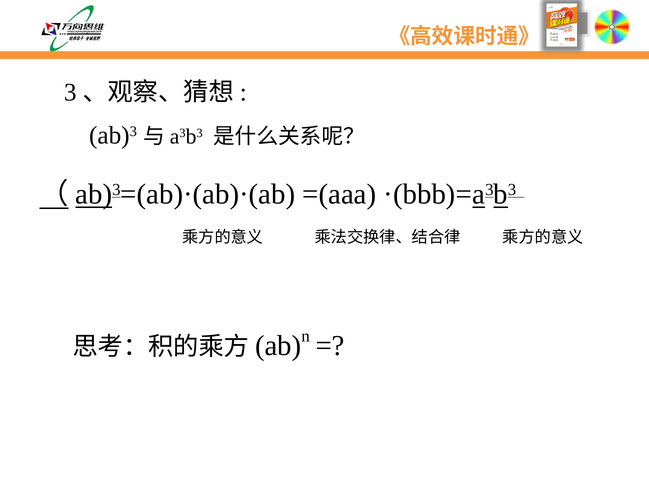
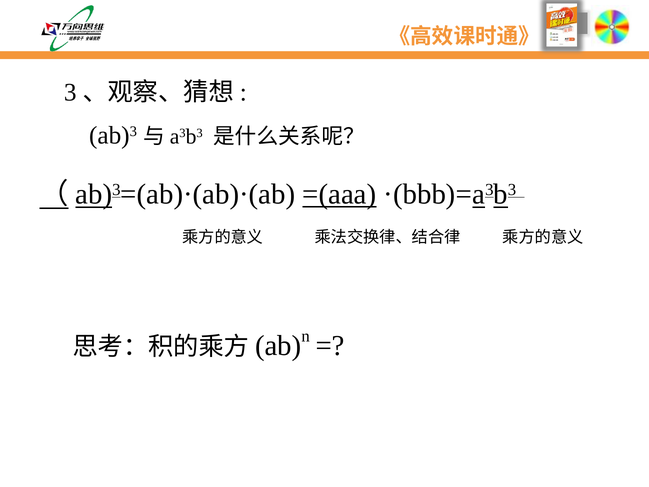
=(aaa underline: none -> present
